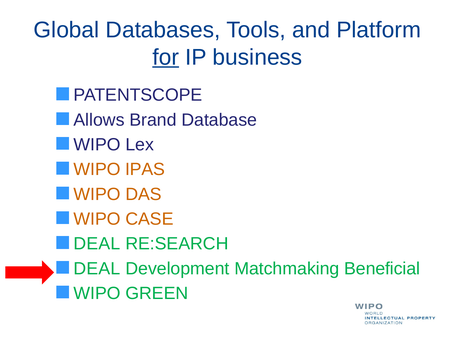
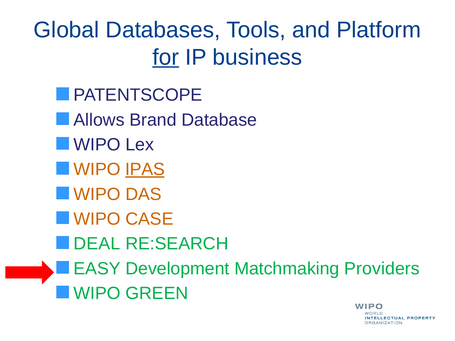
IPAS underline: none -> present
DEAL at (97, 269): DEAL -> EASY
Beneficial: Beneficial -> Providers
